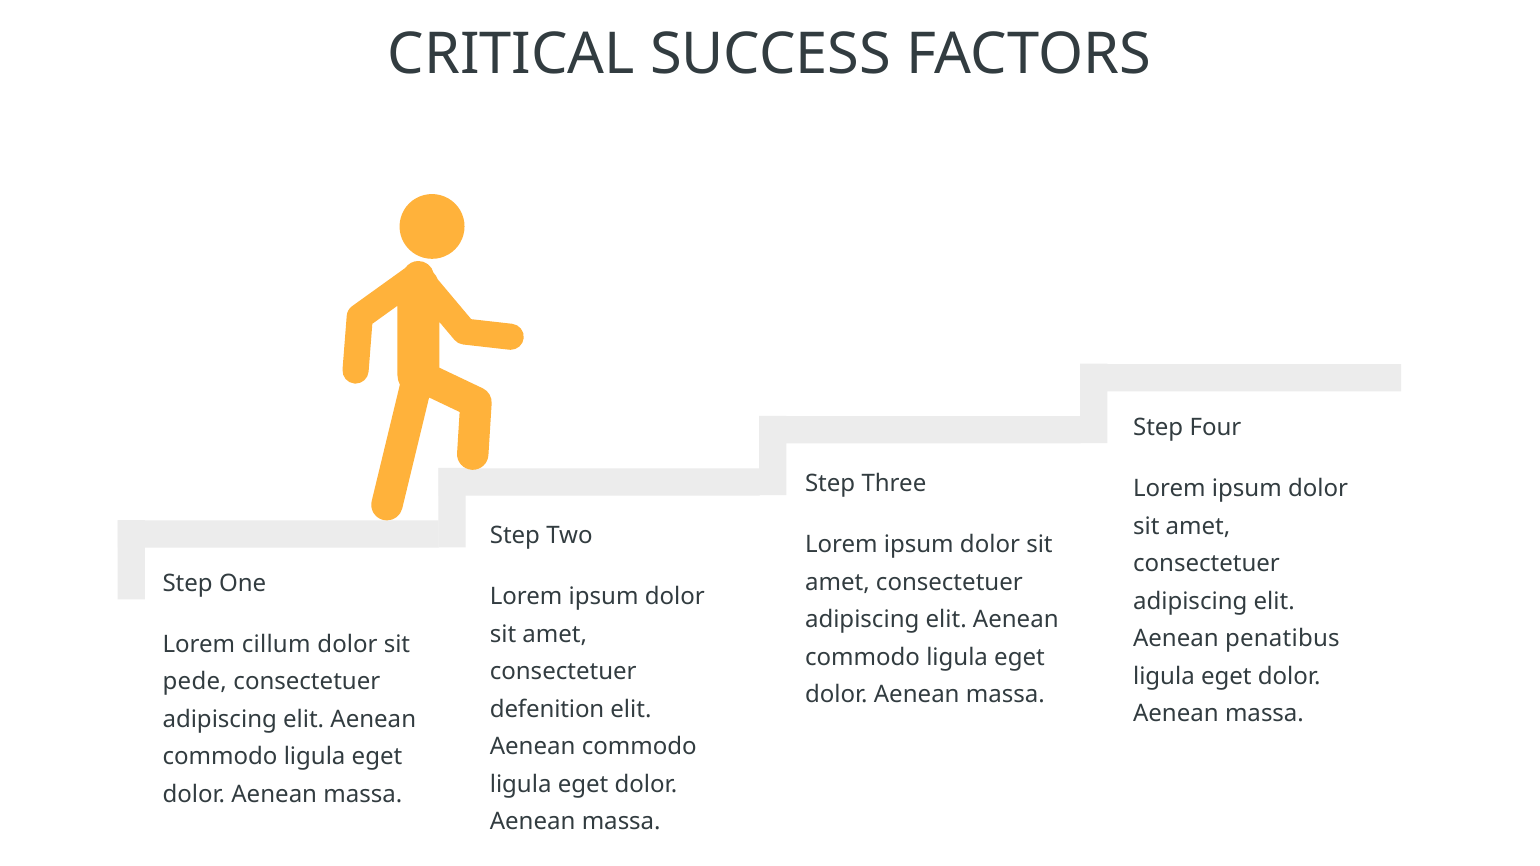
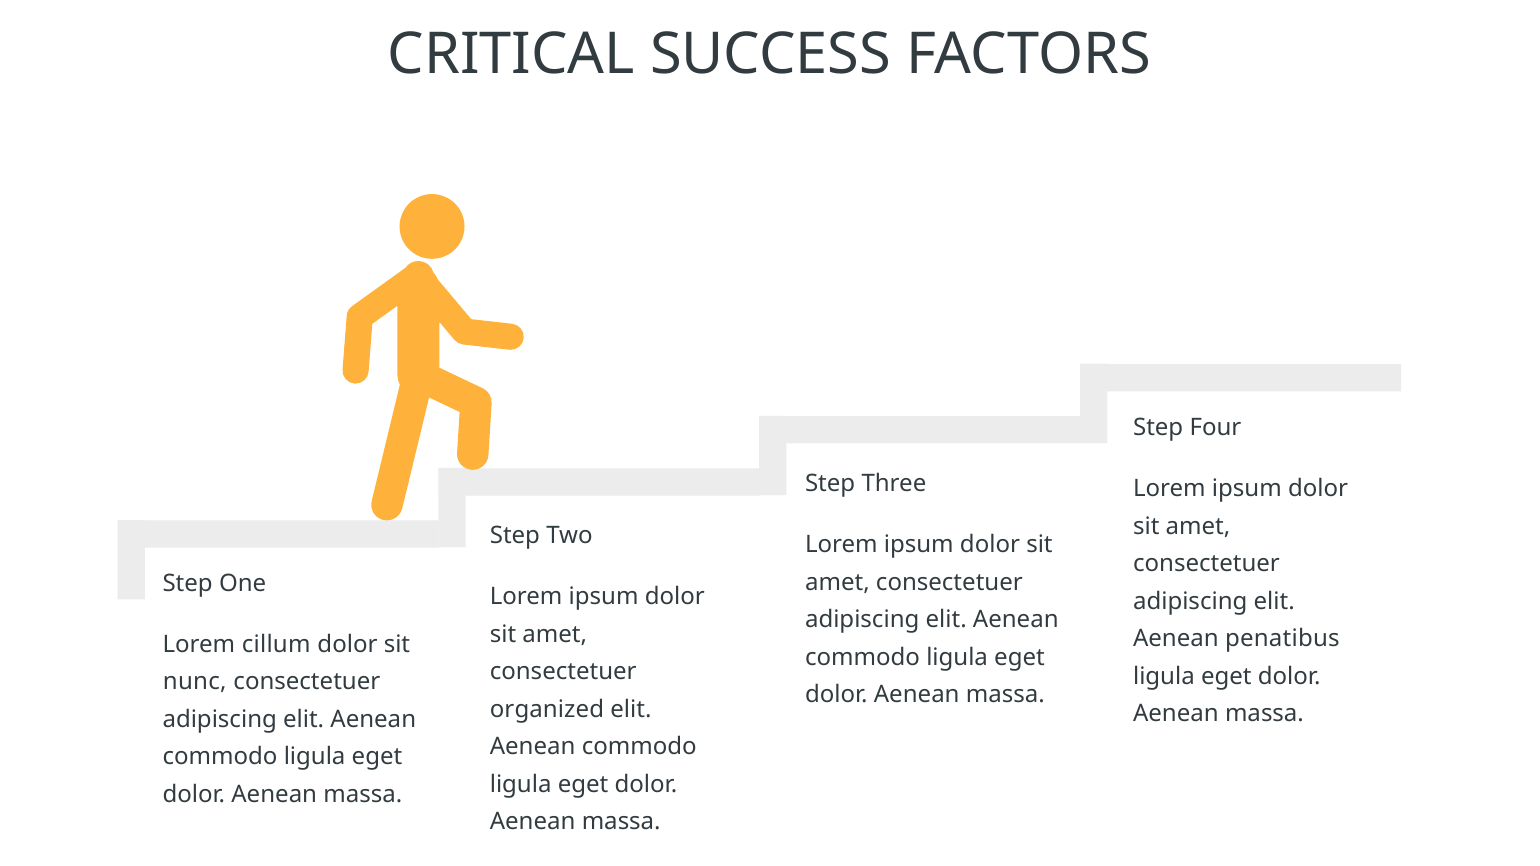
pede: pede -> nunc
defenition: defenition -> organized
